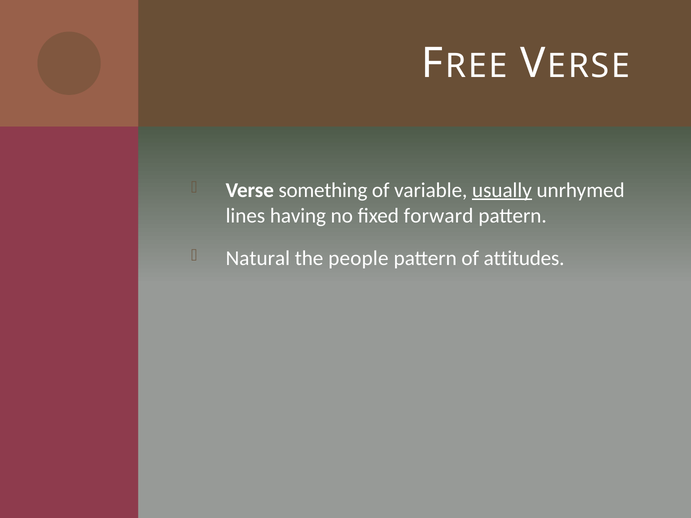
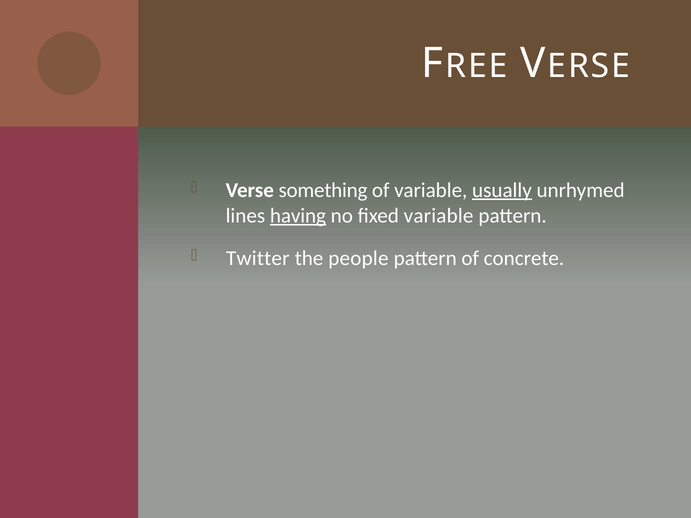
having underline: none -> present
fixed forward: forward -> variable
Natural: Natural -> Twitter
attitudes: attitudes -> concrete
